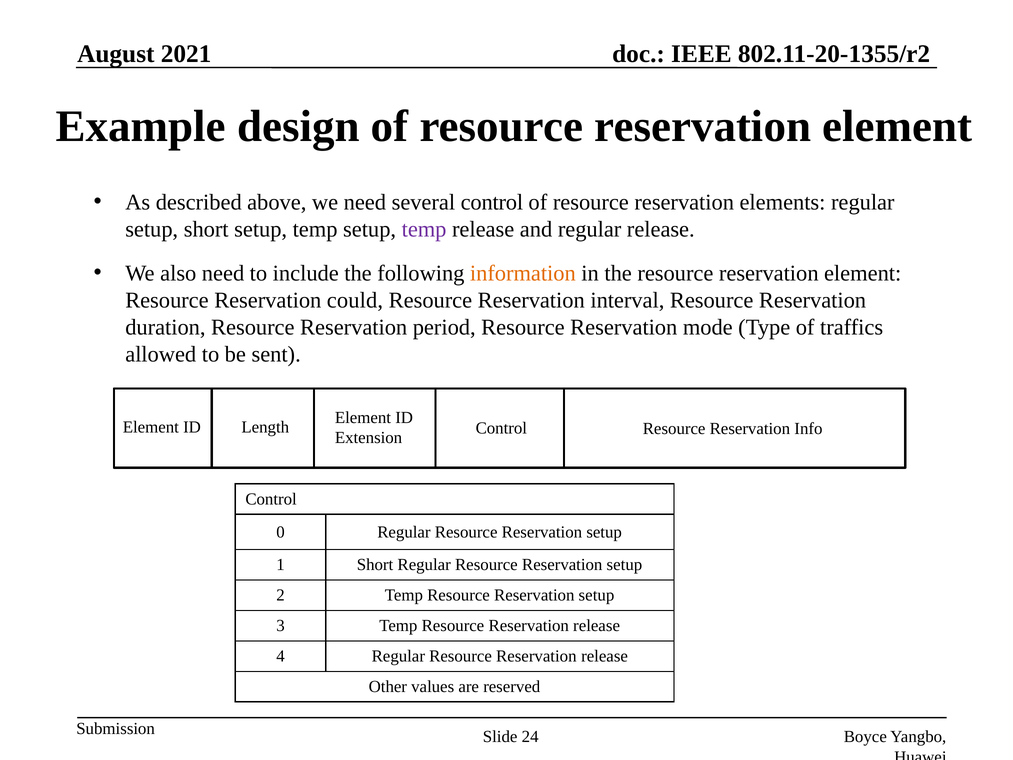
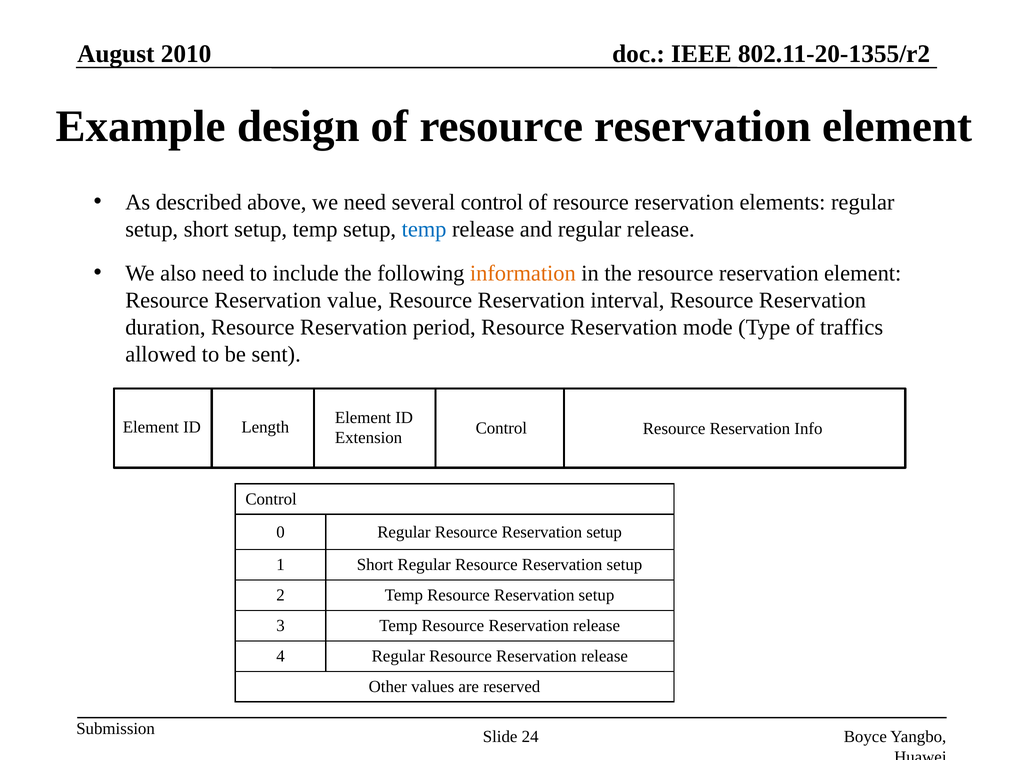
2021: 2021 -> 2010
temp at (424, 229) colour: purple -> blue
could: could -> value
